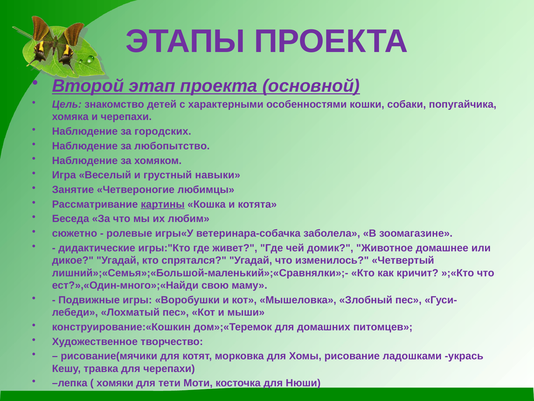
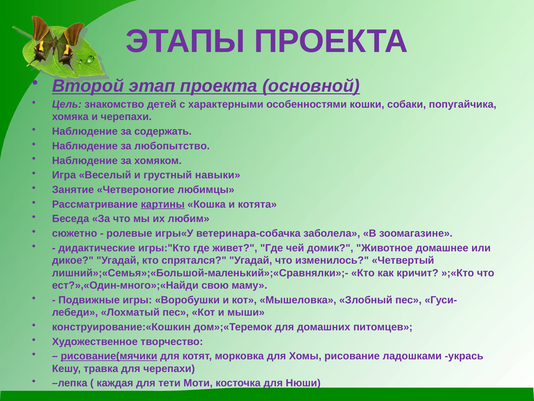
городских: городских -> содержать
рисование(мячики underline: none -> present
хомяки: хомяки -> каждая
